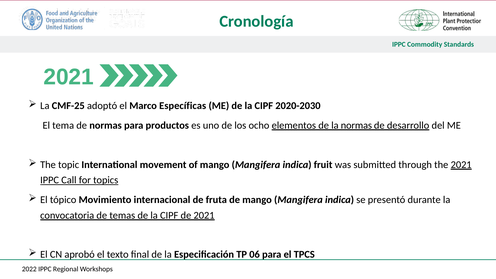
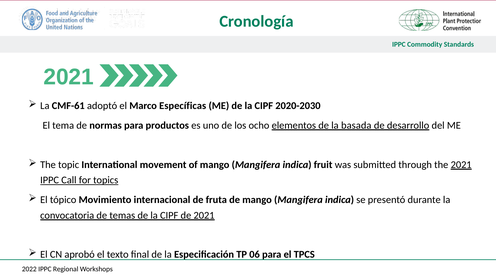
CMF-25: CMF-25 -> CMF-61
la normas: normas -> basada
